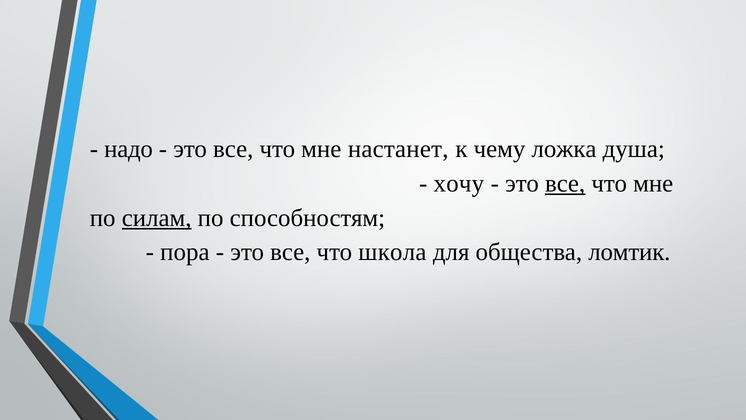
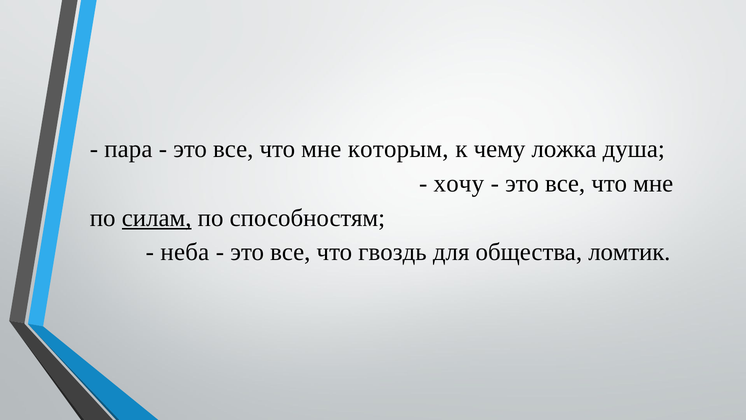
надо: надо -> пара
настанет: настанет -> которым
все at (565, 183) underline: present -> none
пора: пора -> неба
школа: школа -> гвоздь
